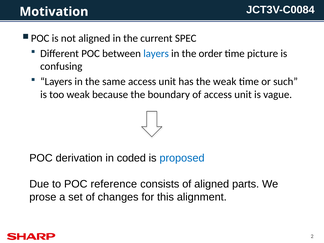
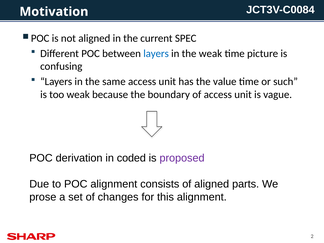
the order: order -> weak
the weak: weak -> value
proposed colour: blue -> purple
POC reference: reference -> alignment
